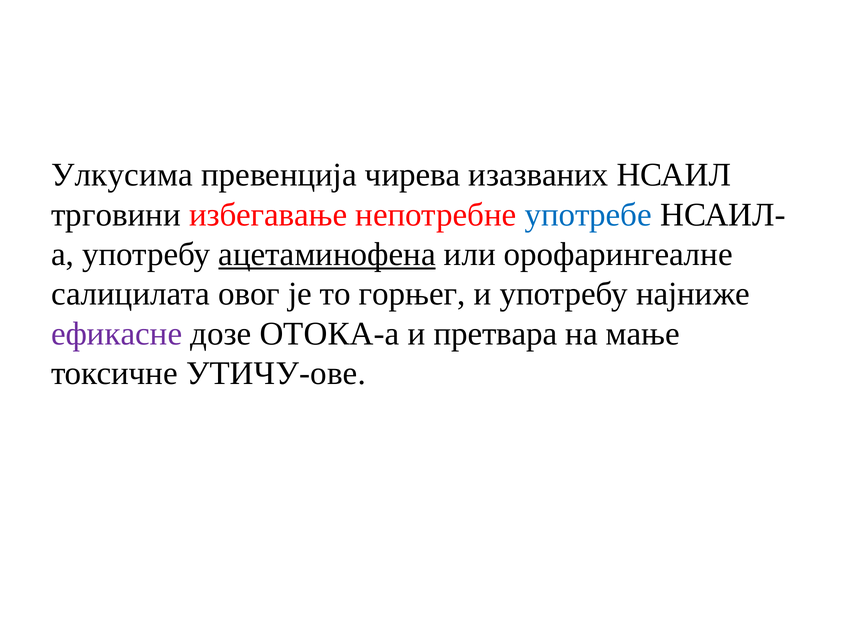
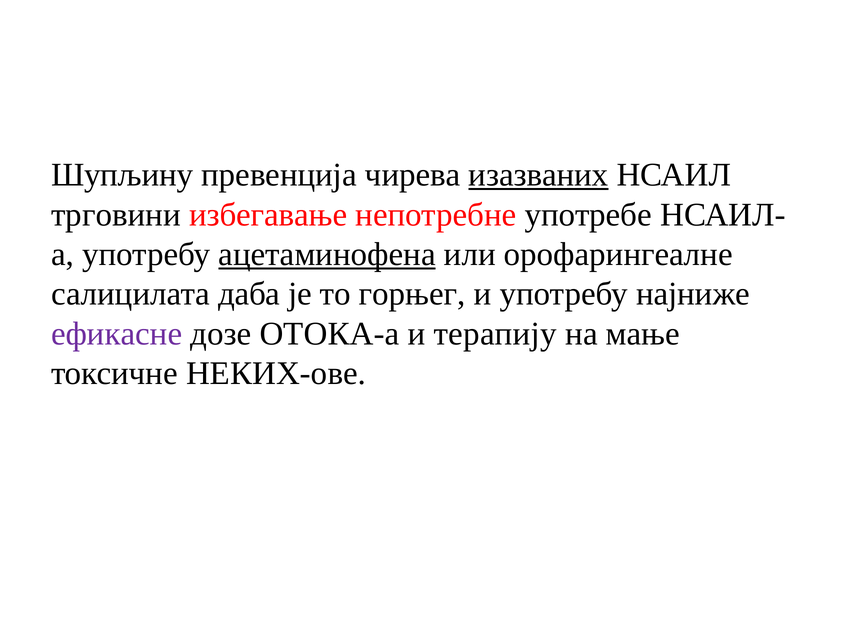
Улкусима: Улкусима -> Шупљину
изазваних underline: none -> present
употребе colour: blue -> black
овог: овог -> даба
претвара: претвара -> терапију
УТИЧУ-ове: УТИЧУ-ове -> НЕКИХ-ове
